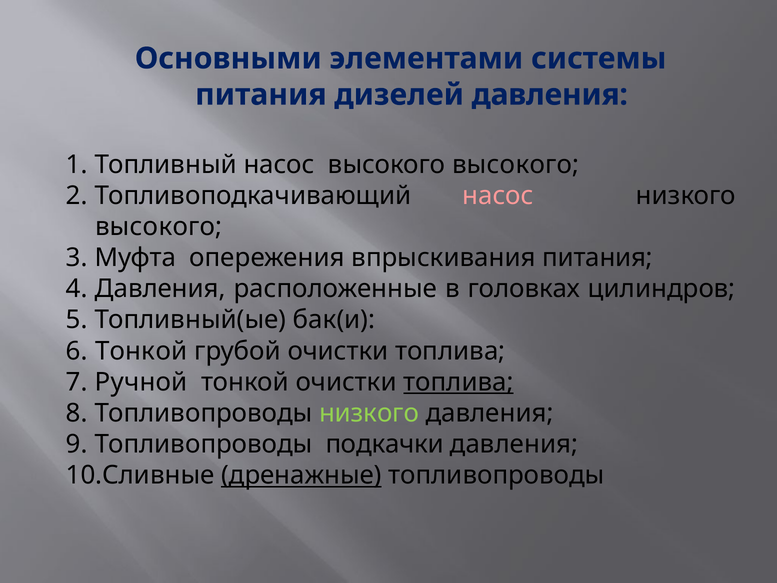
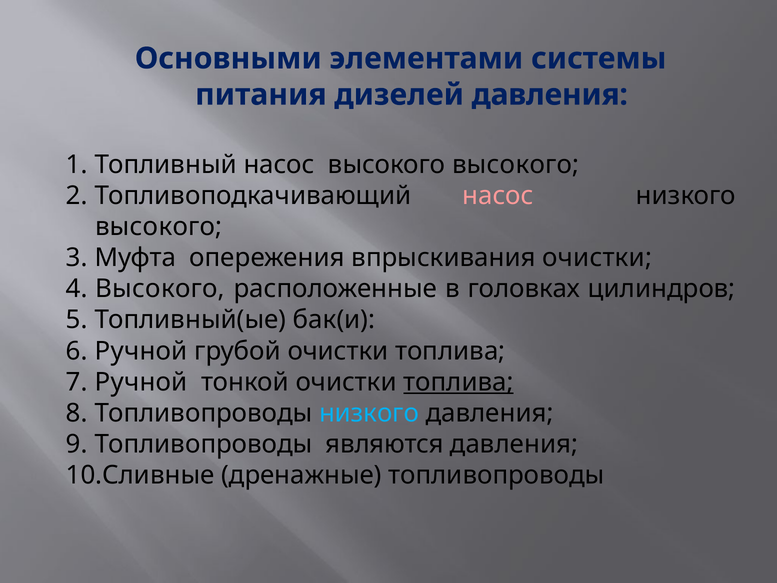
впрыскивания питания: питания -> очистки
Давления at (160, 289): Давления -> Высокого
Тонкой at (141, 351): Тонкой -> Ручной
низкого at (369, 413) colour: light green -> light blue
подкачки: подкачки -> являются
дренажные underline: present -> none
